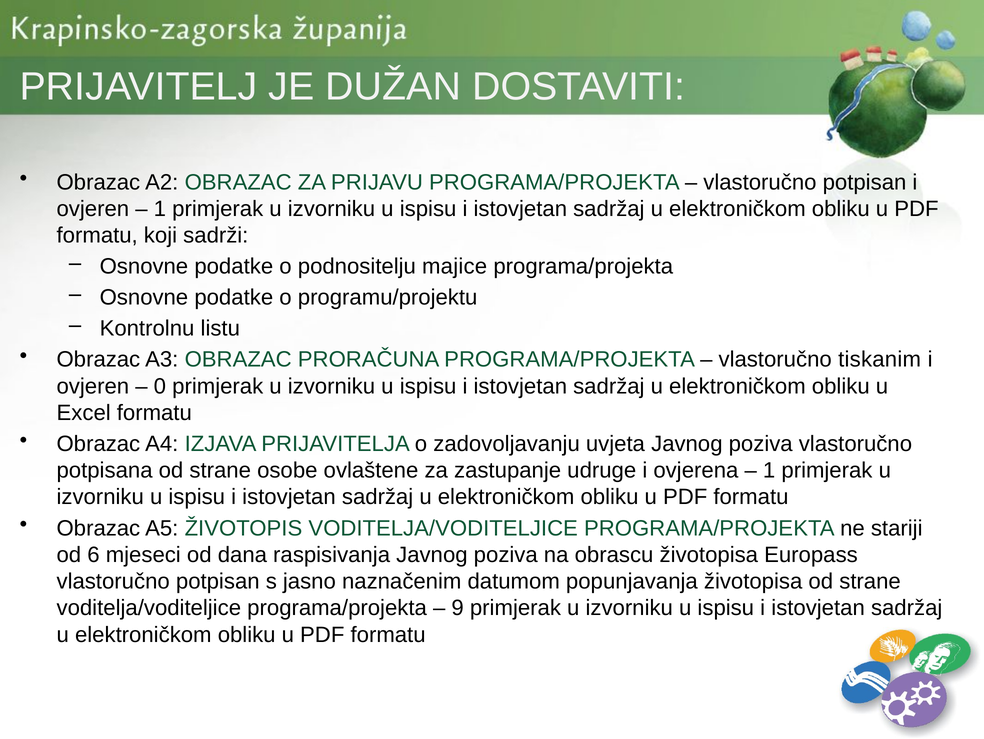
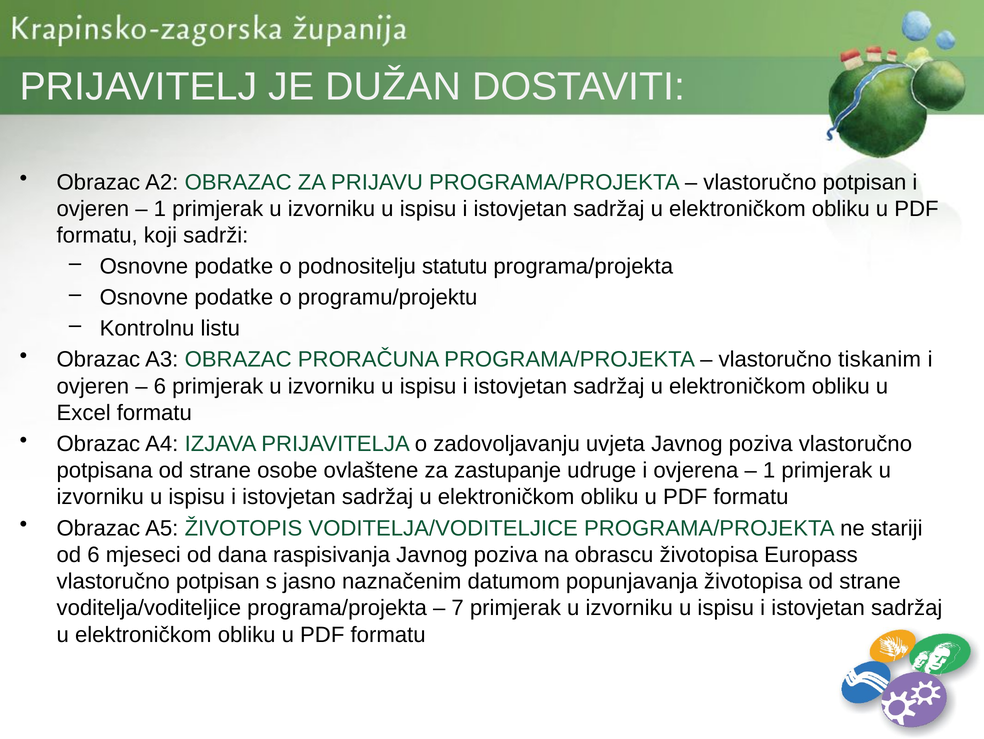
majice: majice -> statutu
0 at (160, 386): 0 -> 6
9: 9 -> 7
